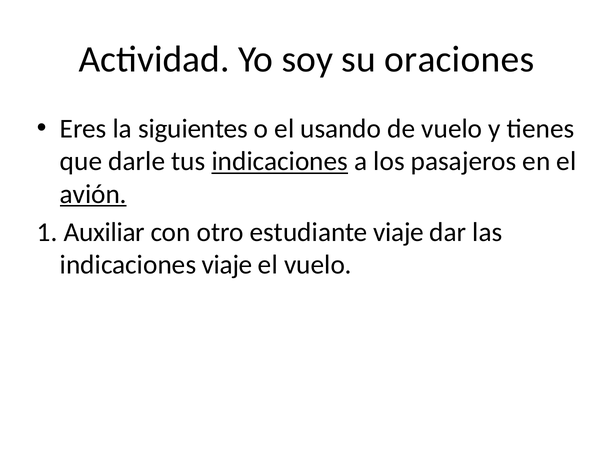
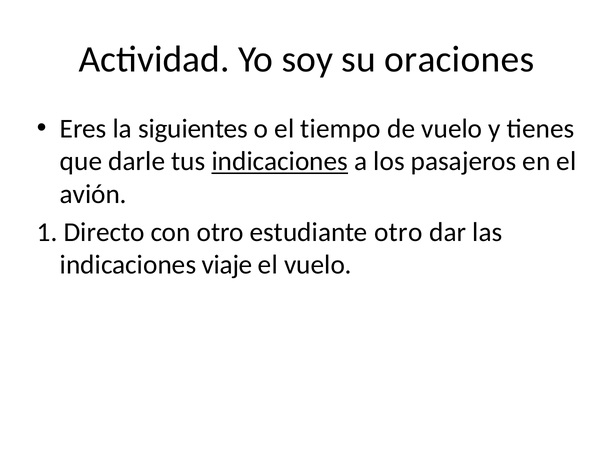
usando: usando -> tiempo
avión underline: present -> none
Auxiliar: Auxiliar -> Directo
estudiante viaje: viaje -> otro
